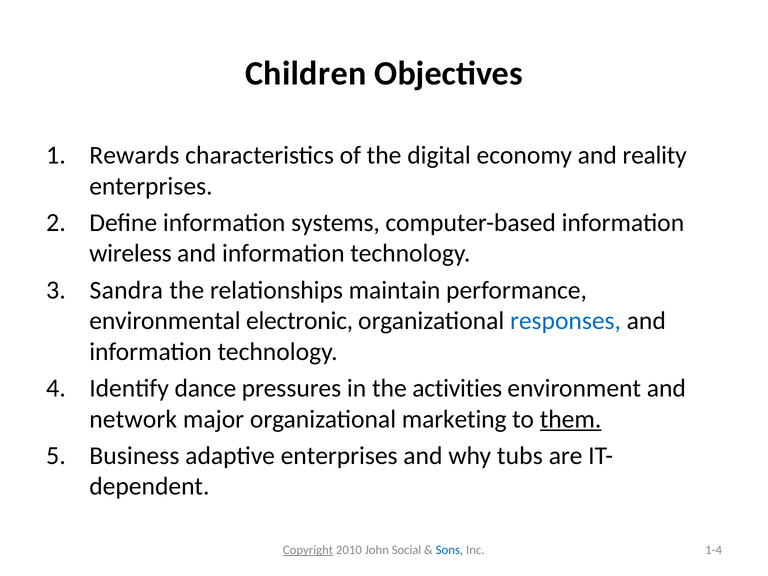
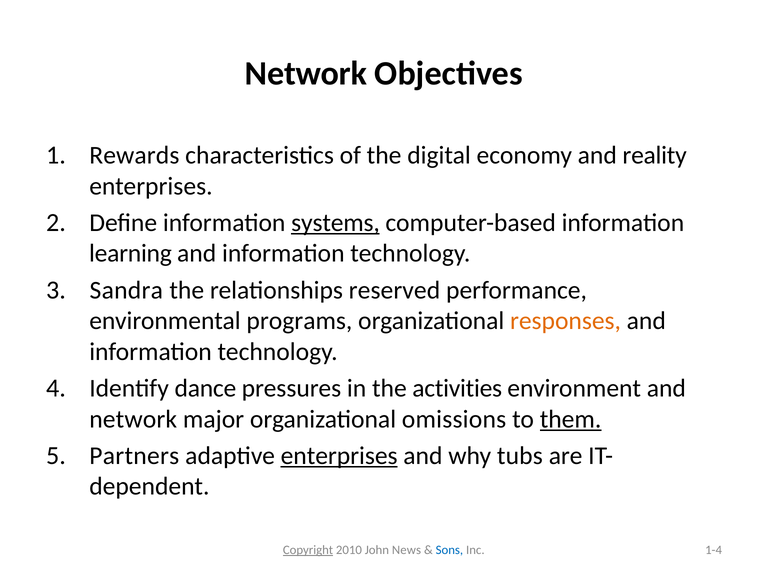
Children at (306, 73): Children -> Network
systems underline: none -> present
wireless: wireless -> learning
maintain: maintain -> reserved
electronic: electronic -> programs
responses colour: blue -> orange
marketing: marketing -> omissions
Business: Business -> Partners
enterprises at (339, 456) underline: none -> present
Social: Social -> News
